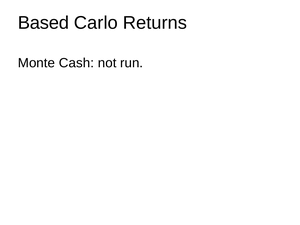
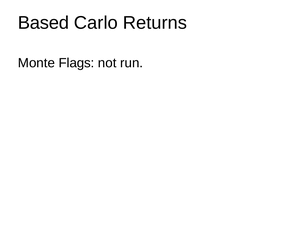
Cash: Cash -> Flags
